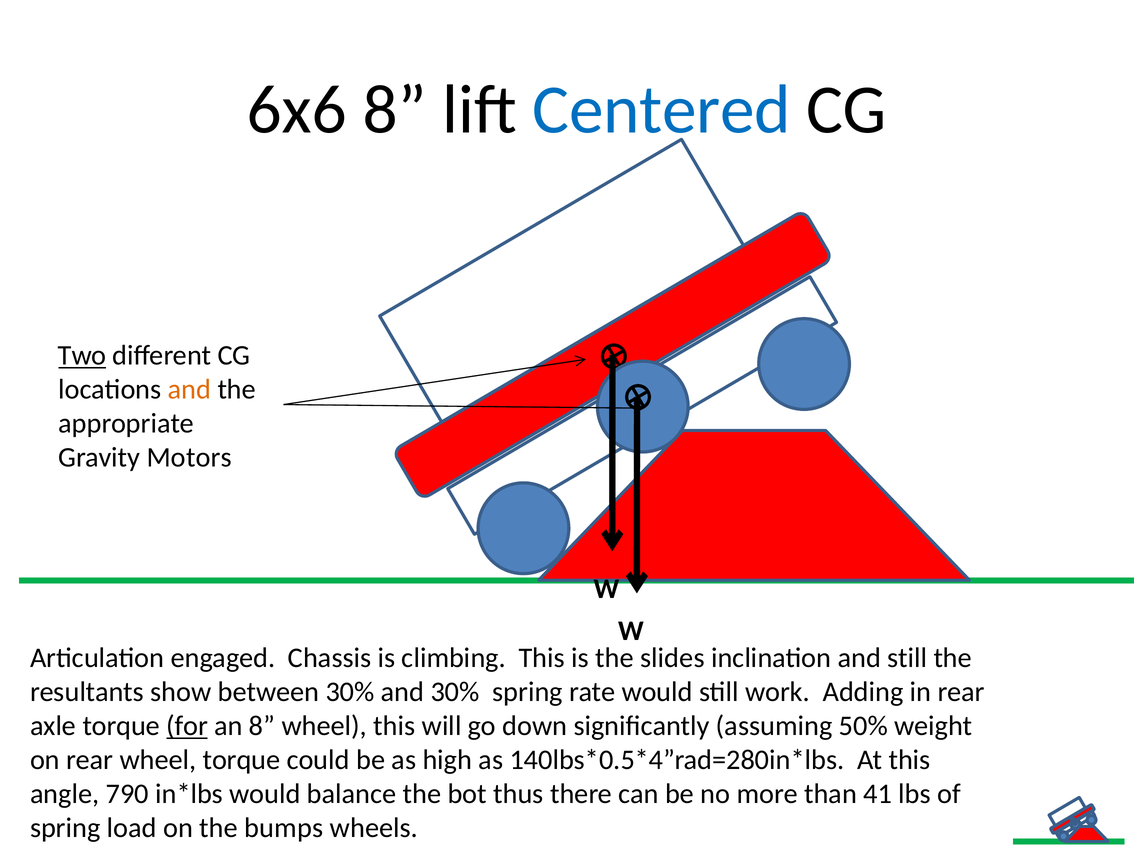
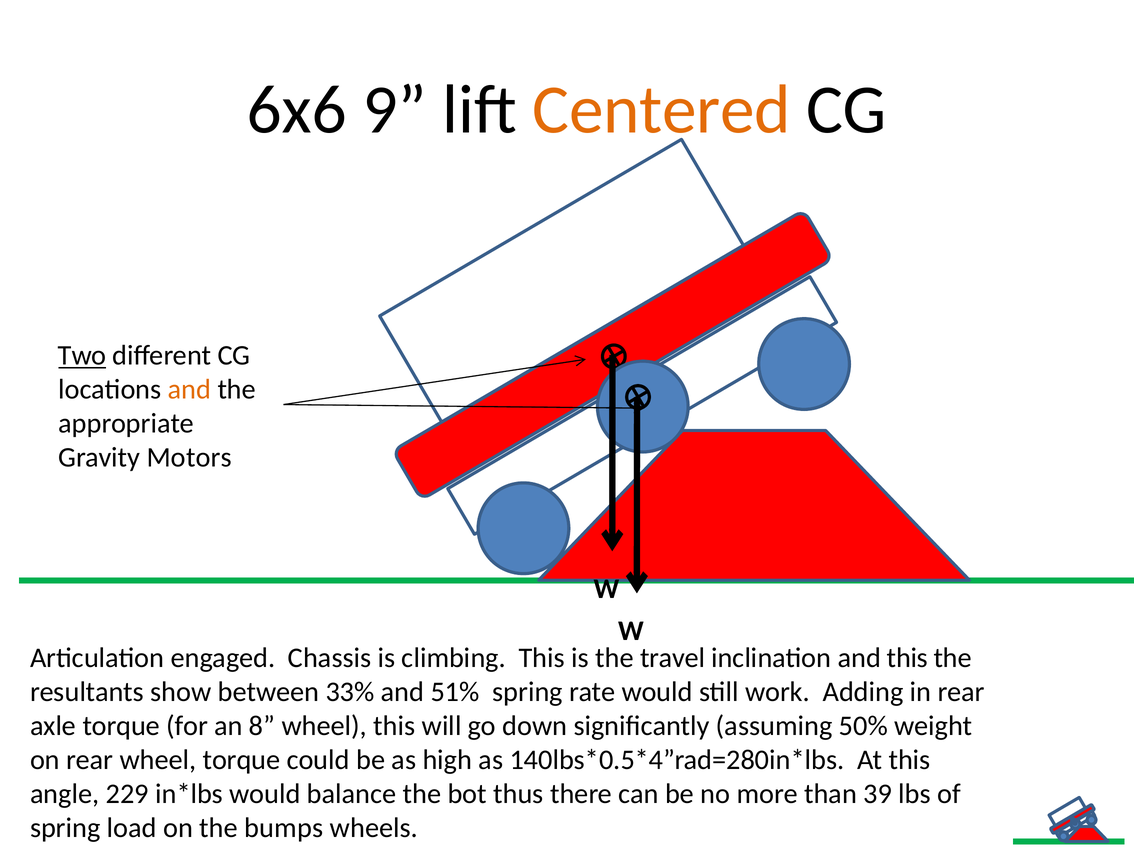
6x6 8: 8 -> 9
Centered colour: blue -> orange
slides: slides -> travel
and still: still -> this
between 30%: 30% -> 33%
and 30%: 30% -> 51%
for underline: present -> none
790: 790 -> 229
41: 41 -> 39
